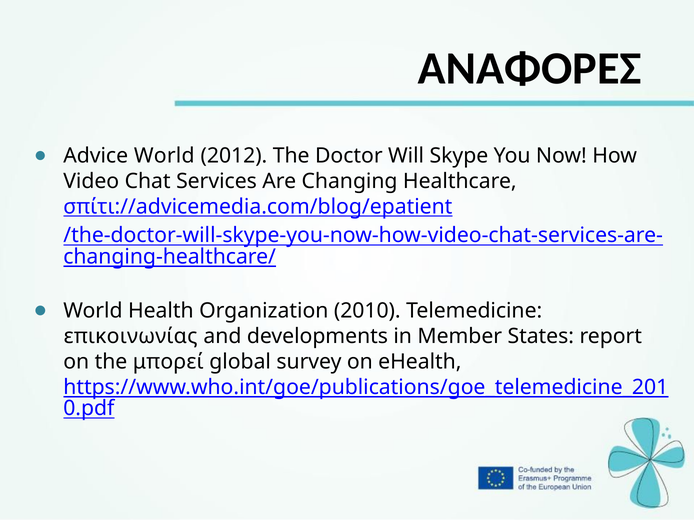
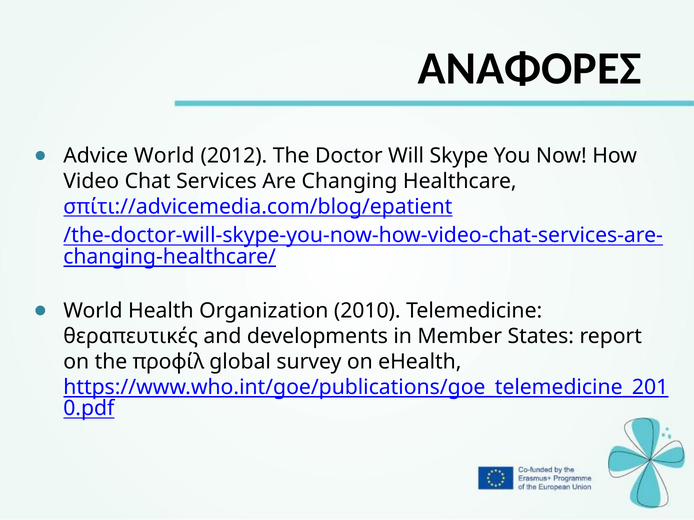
επικοινωνίας: επικοινωνίας -> θεραπευτικές
μπορεί: μπορεί -> προφίλ
